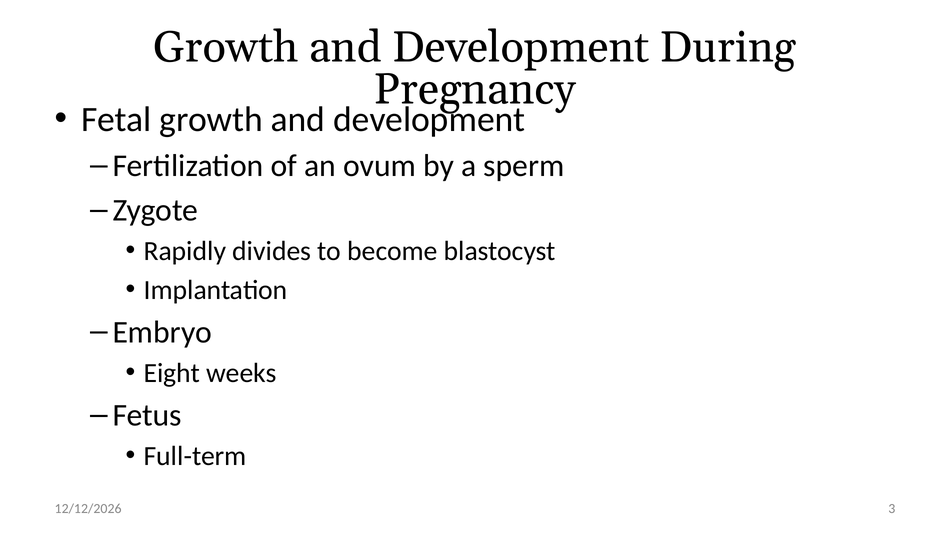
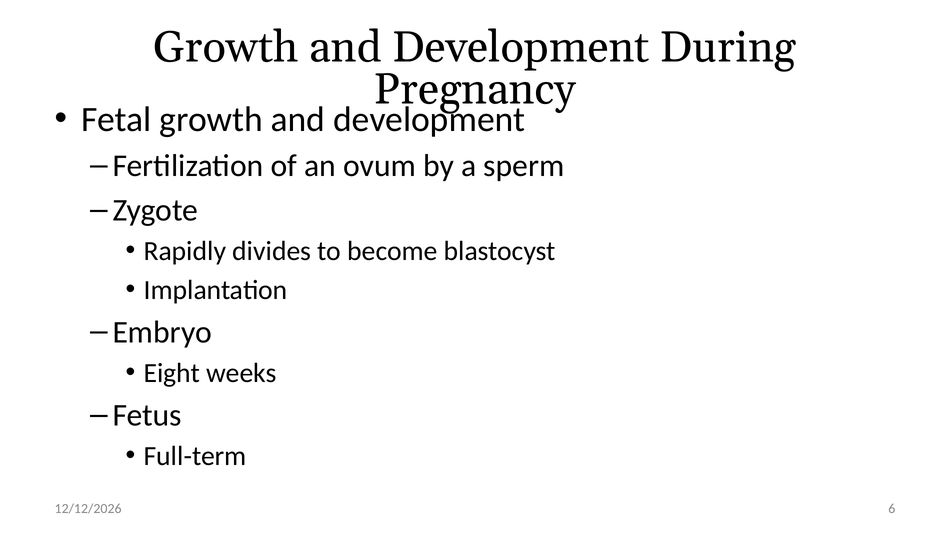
3: 3 -> 6
